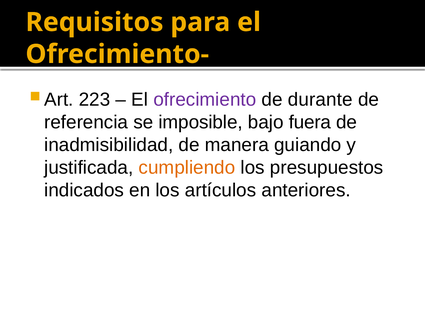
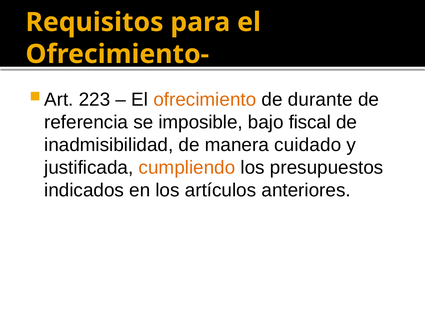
ofrecimiento colour: purple -> orange
fuera: fuera -> fiscal
guiando: guiando -> cuidado
